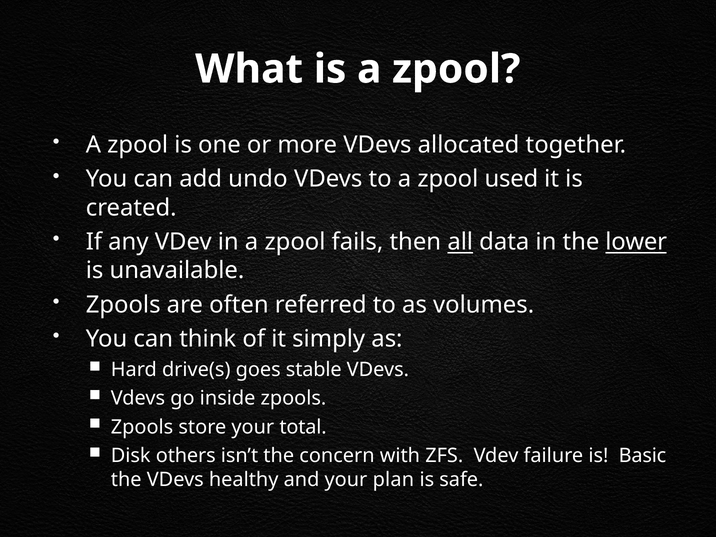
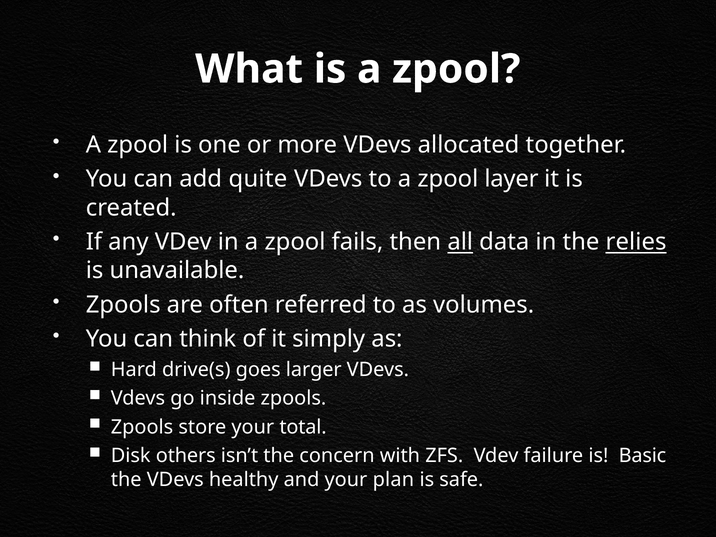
undo: undo -> quite
used: used -> layer
lower: lower -> relies
stable: stable -> larger
